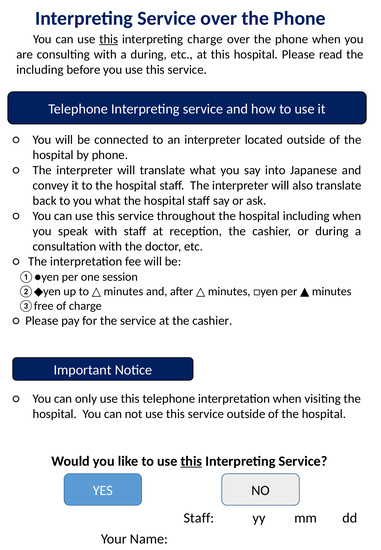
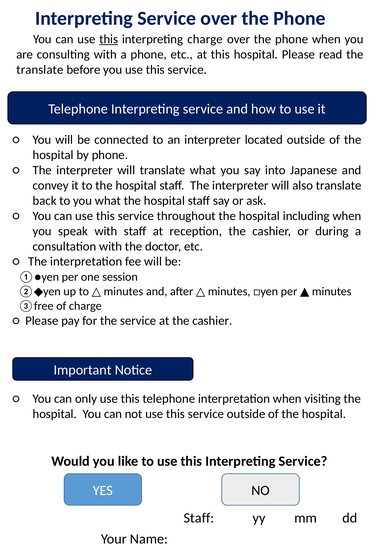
a during: during -> phone
including at (40, 70): including -> translate
this at (191, 461) underline: present -> none
